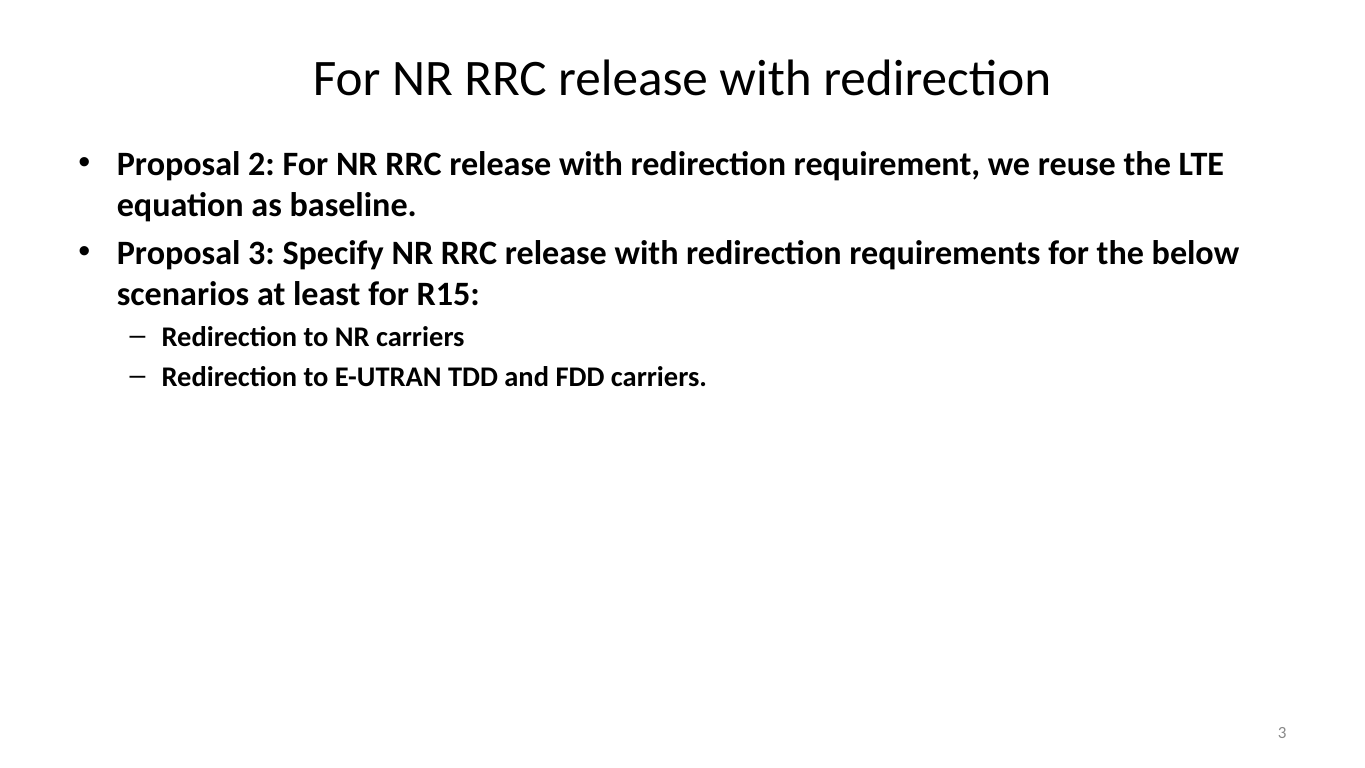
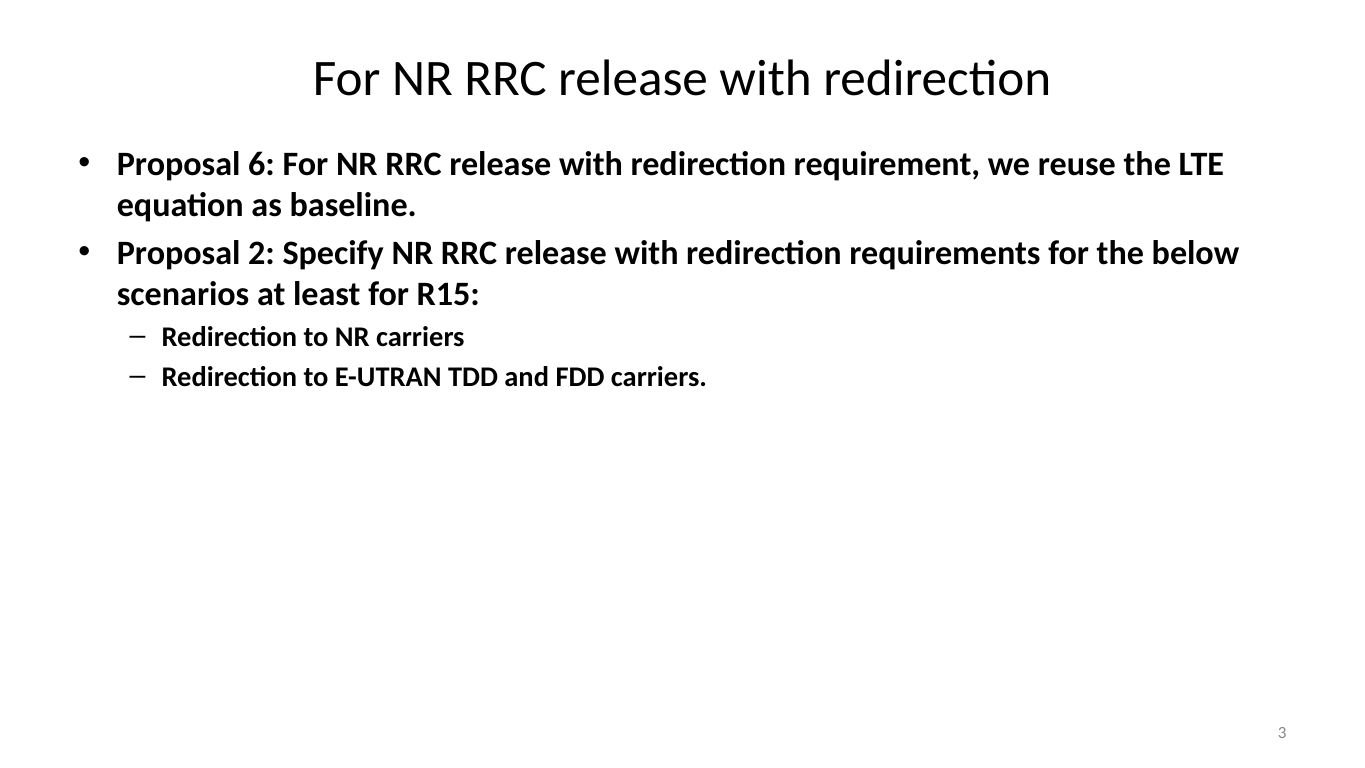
2: 2 -> 6
Proposal 3: 3 -> 2
